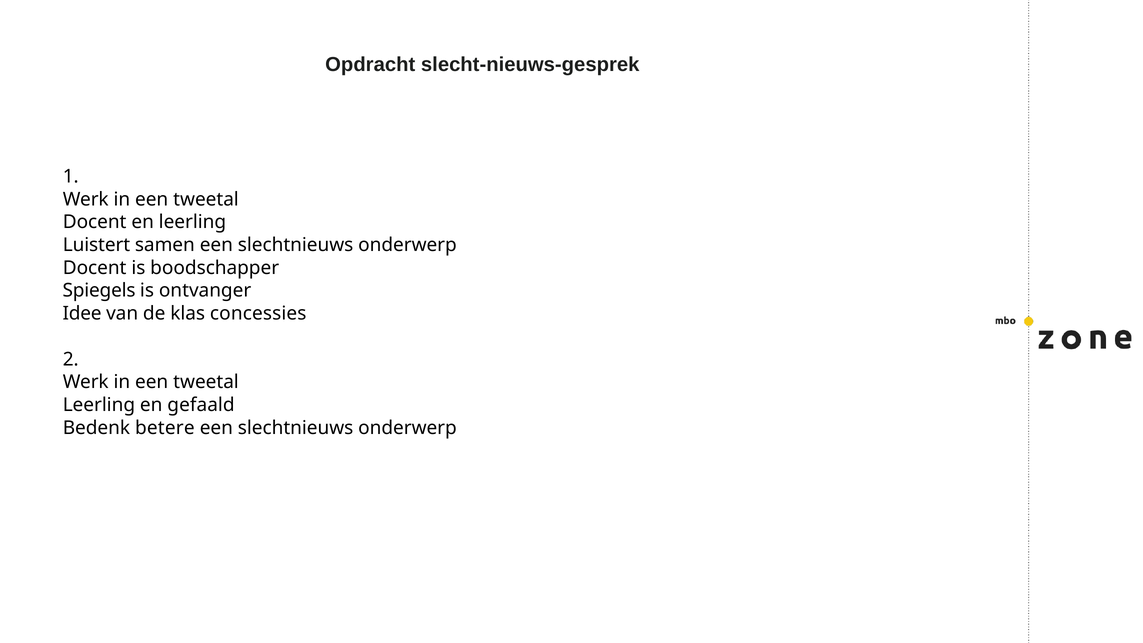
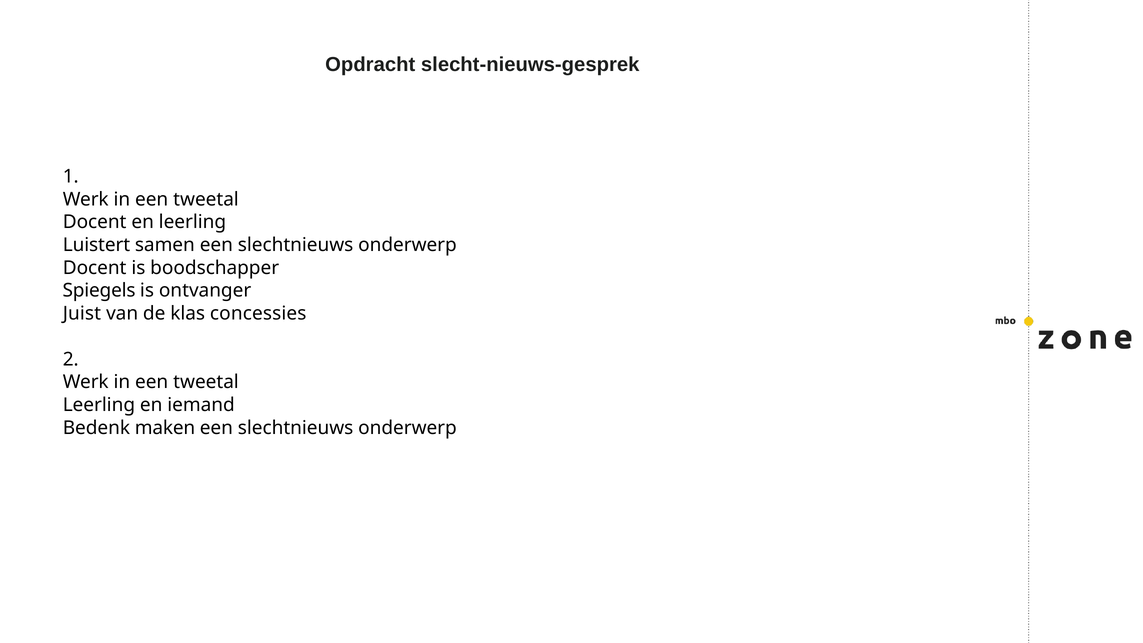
Idee: Idee -> Juist
gefaald: gefaald -> iemand
betere: betere -> maken
